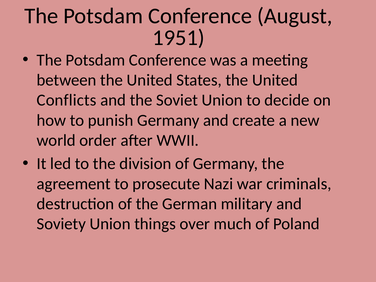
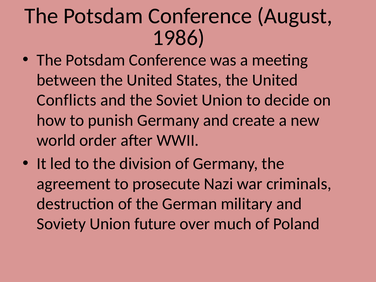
1951: 1951 -> 1986
things: things -> future
